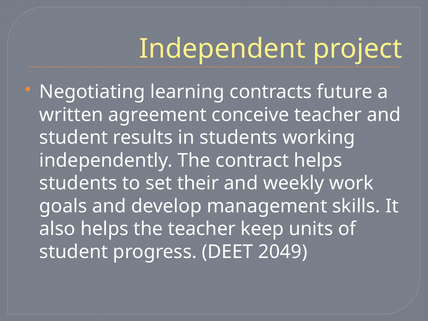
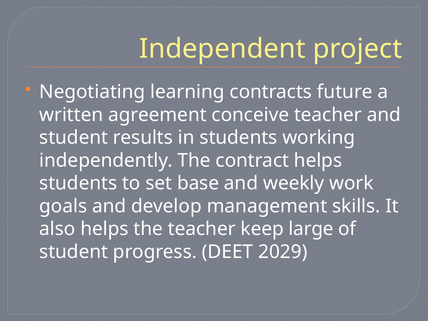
their: their -> base
units: units -> large
2049: 2049 -> 2029
